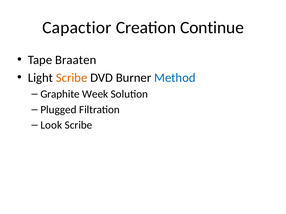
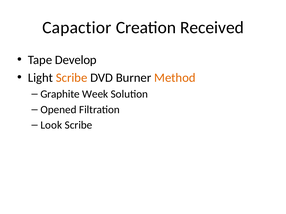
Continue: Continue -> Received
Braaten: Braaten -> Develop
Method colour: blue -> orange
Plugged: Plugged -> Opened
